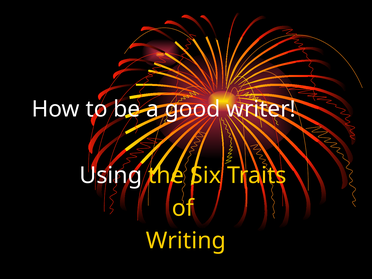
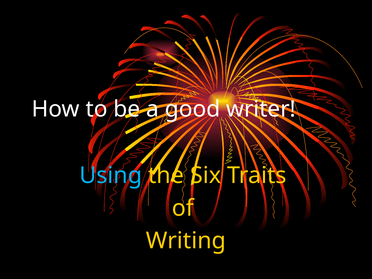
Using colour: white -> light blue
